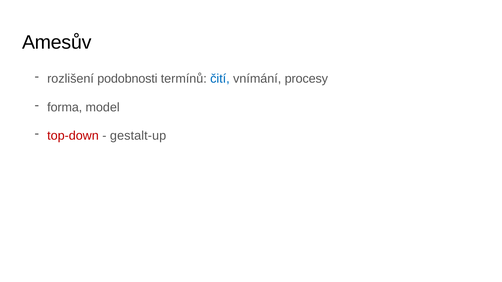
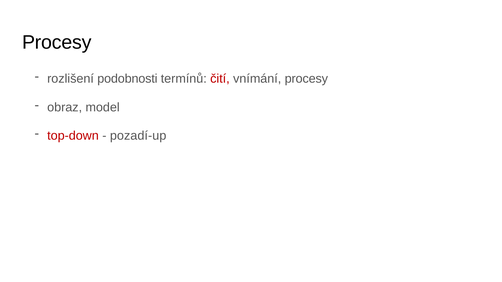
Amesův at (57, 43): Amesův -> Procesy
čití colour: blue -> red
forma: forma -> obraz
gestalt-up: gestalt-up -> pozadí-up
